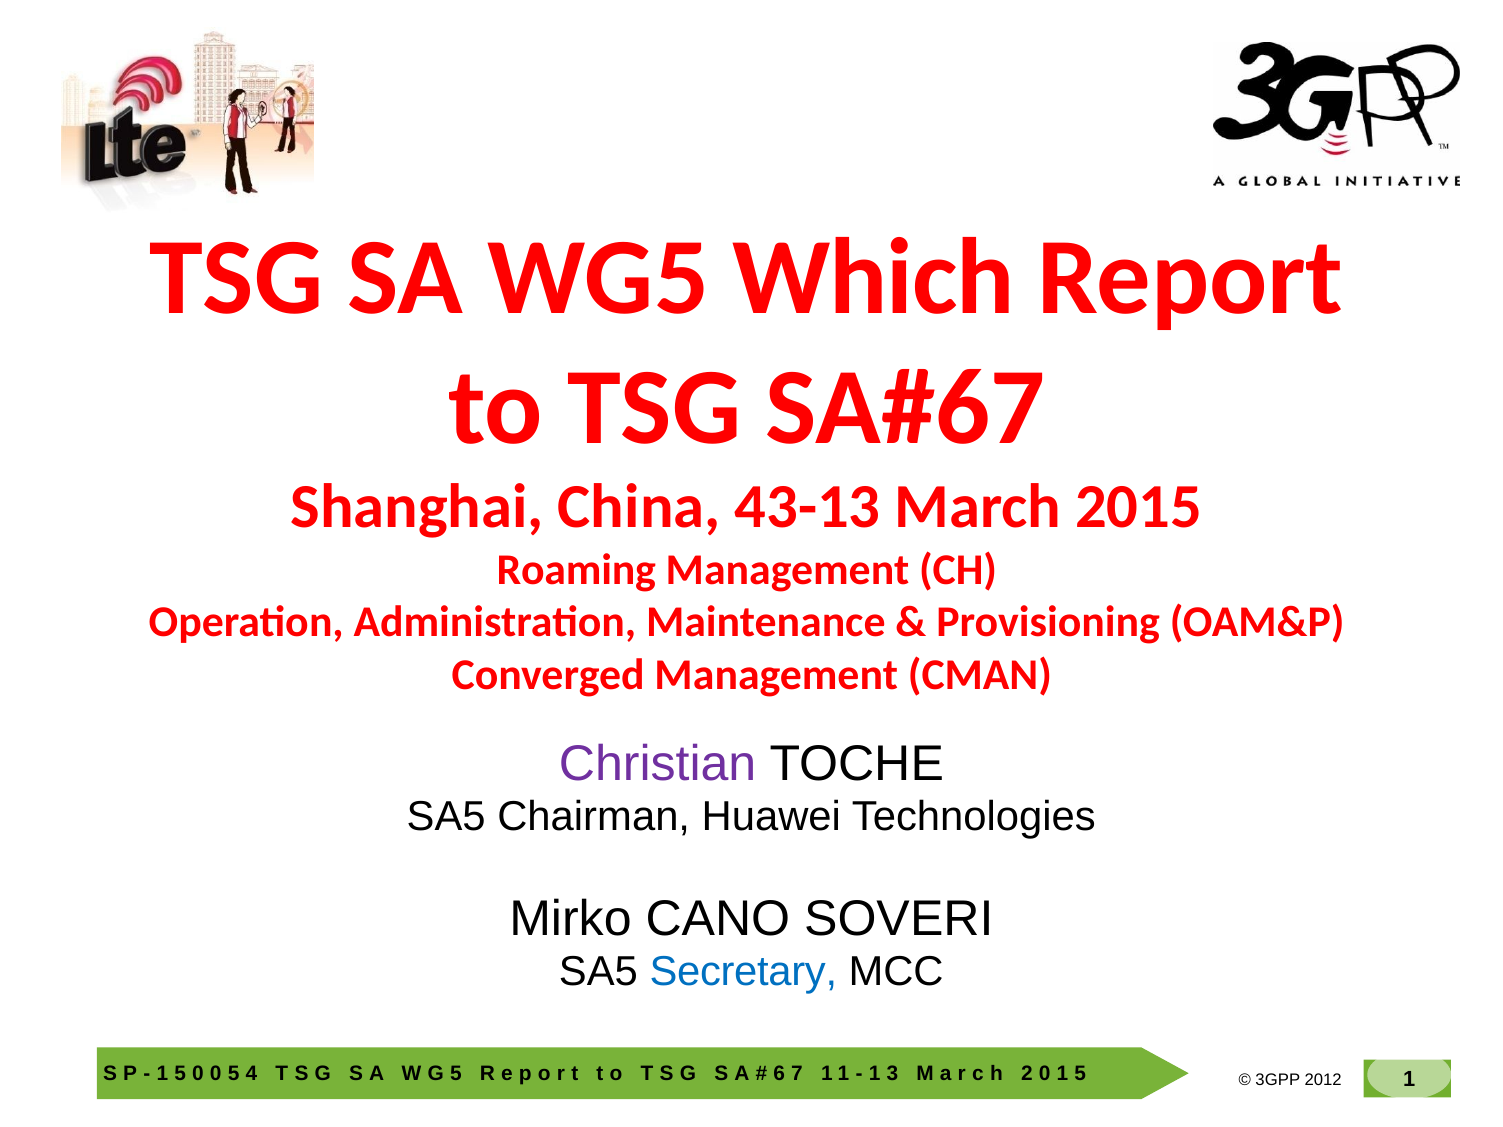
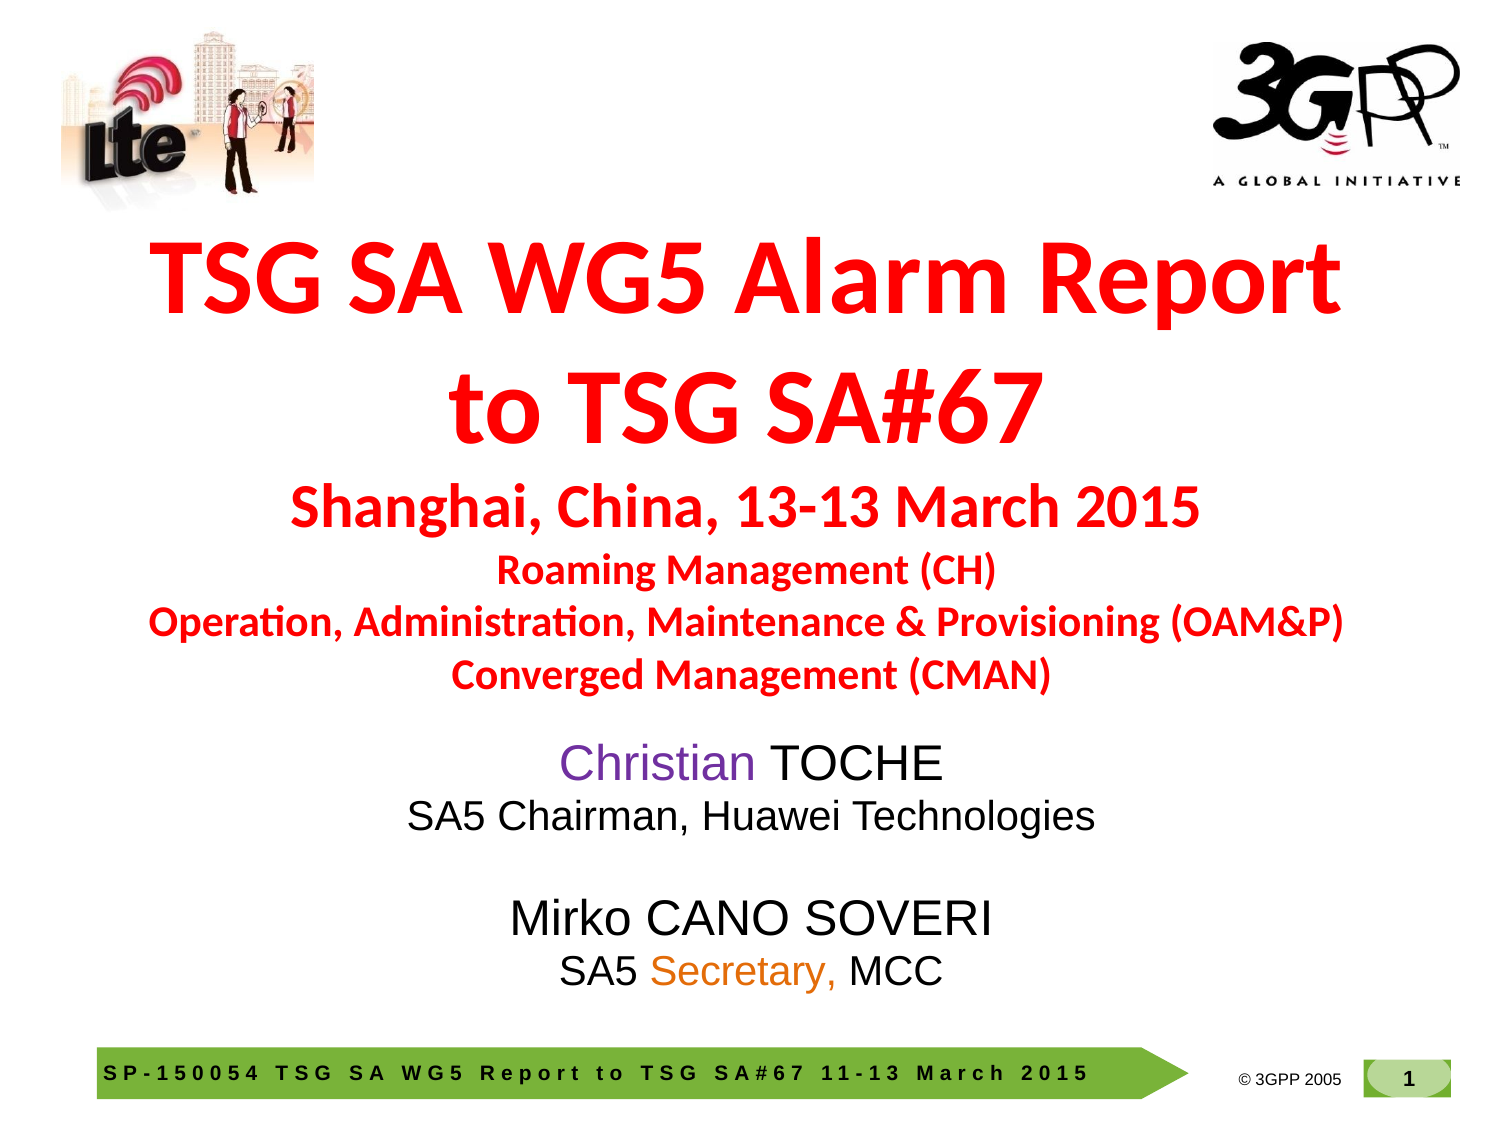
Which: Which -> Alarm
43-13: 43-13 -> 13-13
Secretary colour: blue -> orange
2012 at (1323, 1081): 2012 -> 2005
